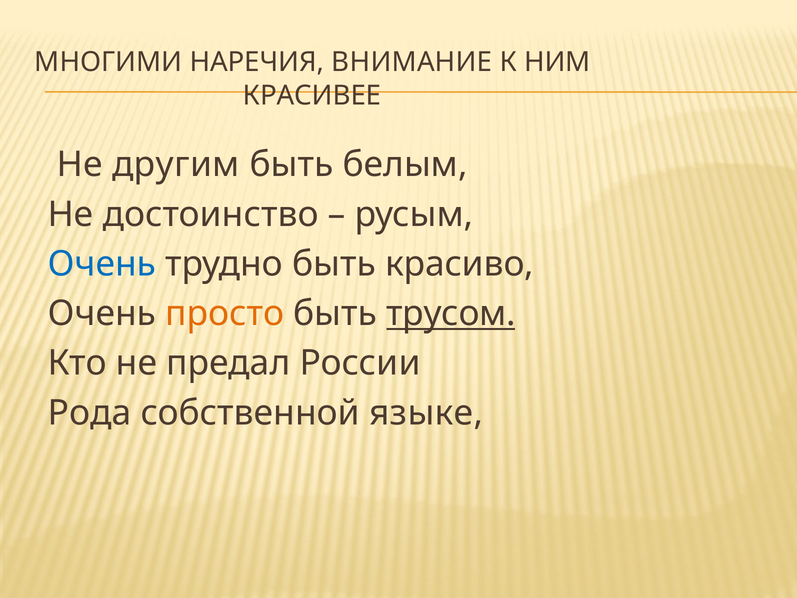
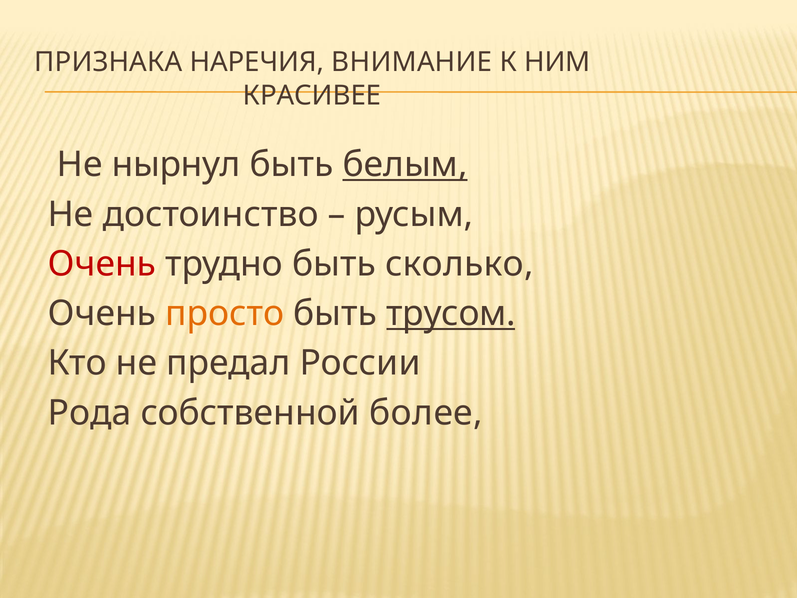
МНОГИМИ: МНОГИМИ -> ПРИЗНАКА
другим: другим -> нырнул
белым underline: none -> present
Очень at (102, 264) colour: blue -> red
красиво: красиво -> сколько
языке: языке -> более
